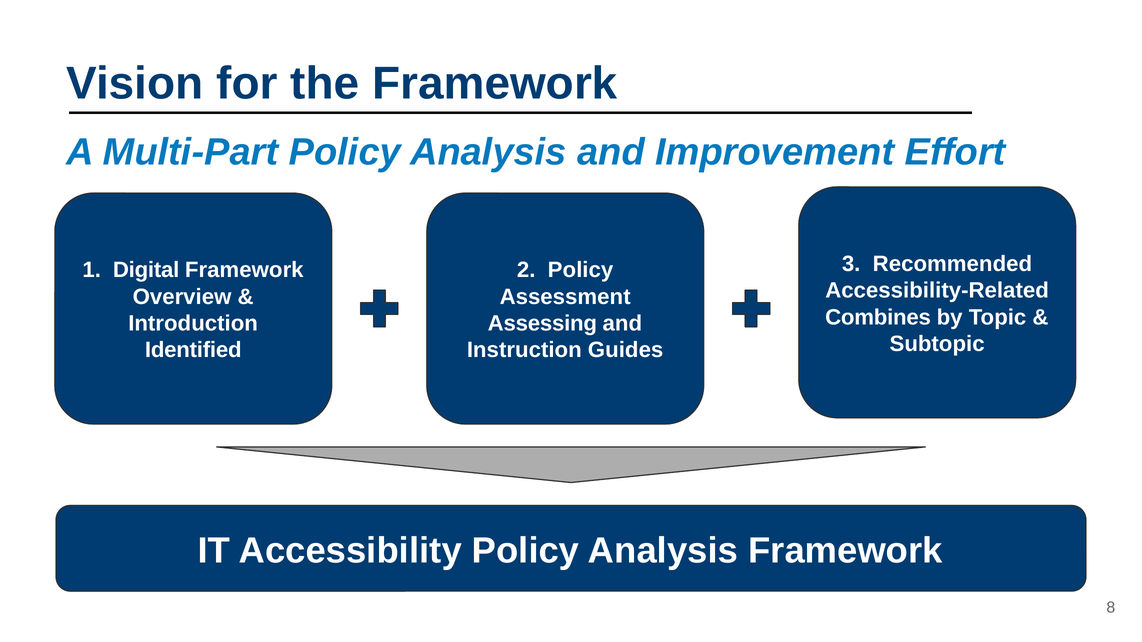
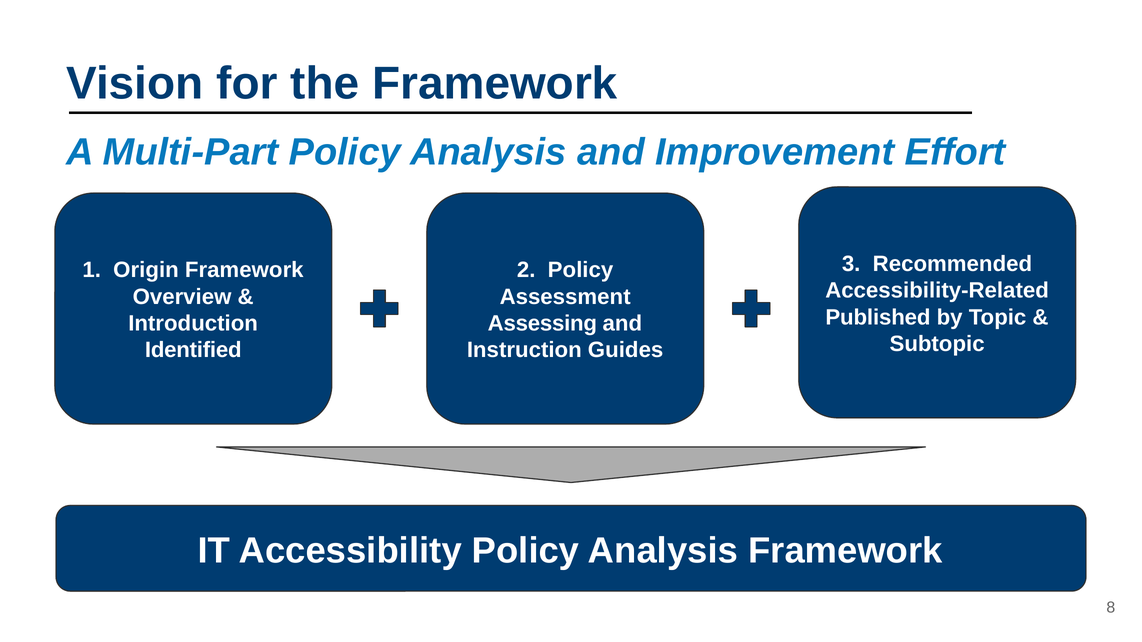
Digital: Digital -> Origin
Combines: Combines -> Published
